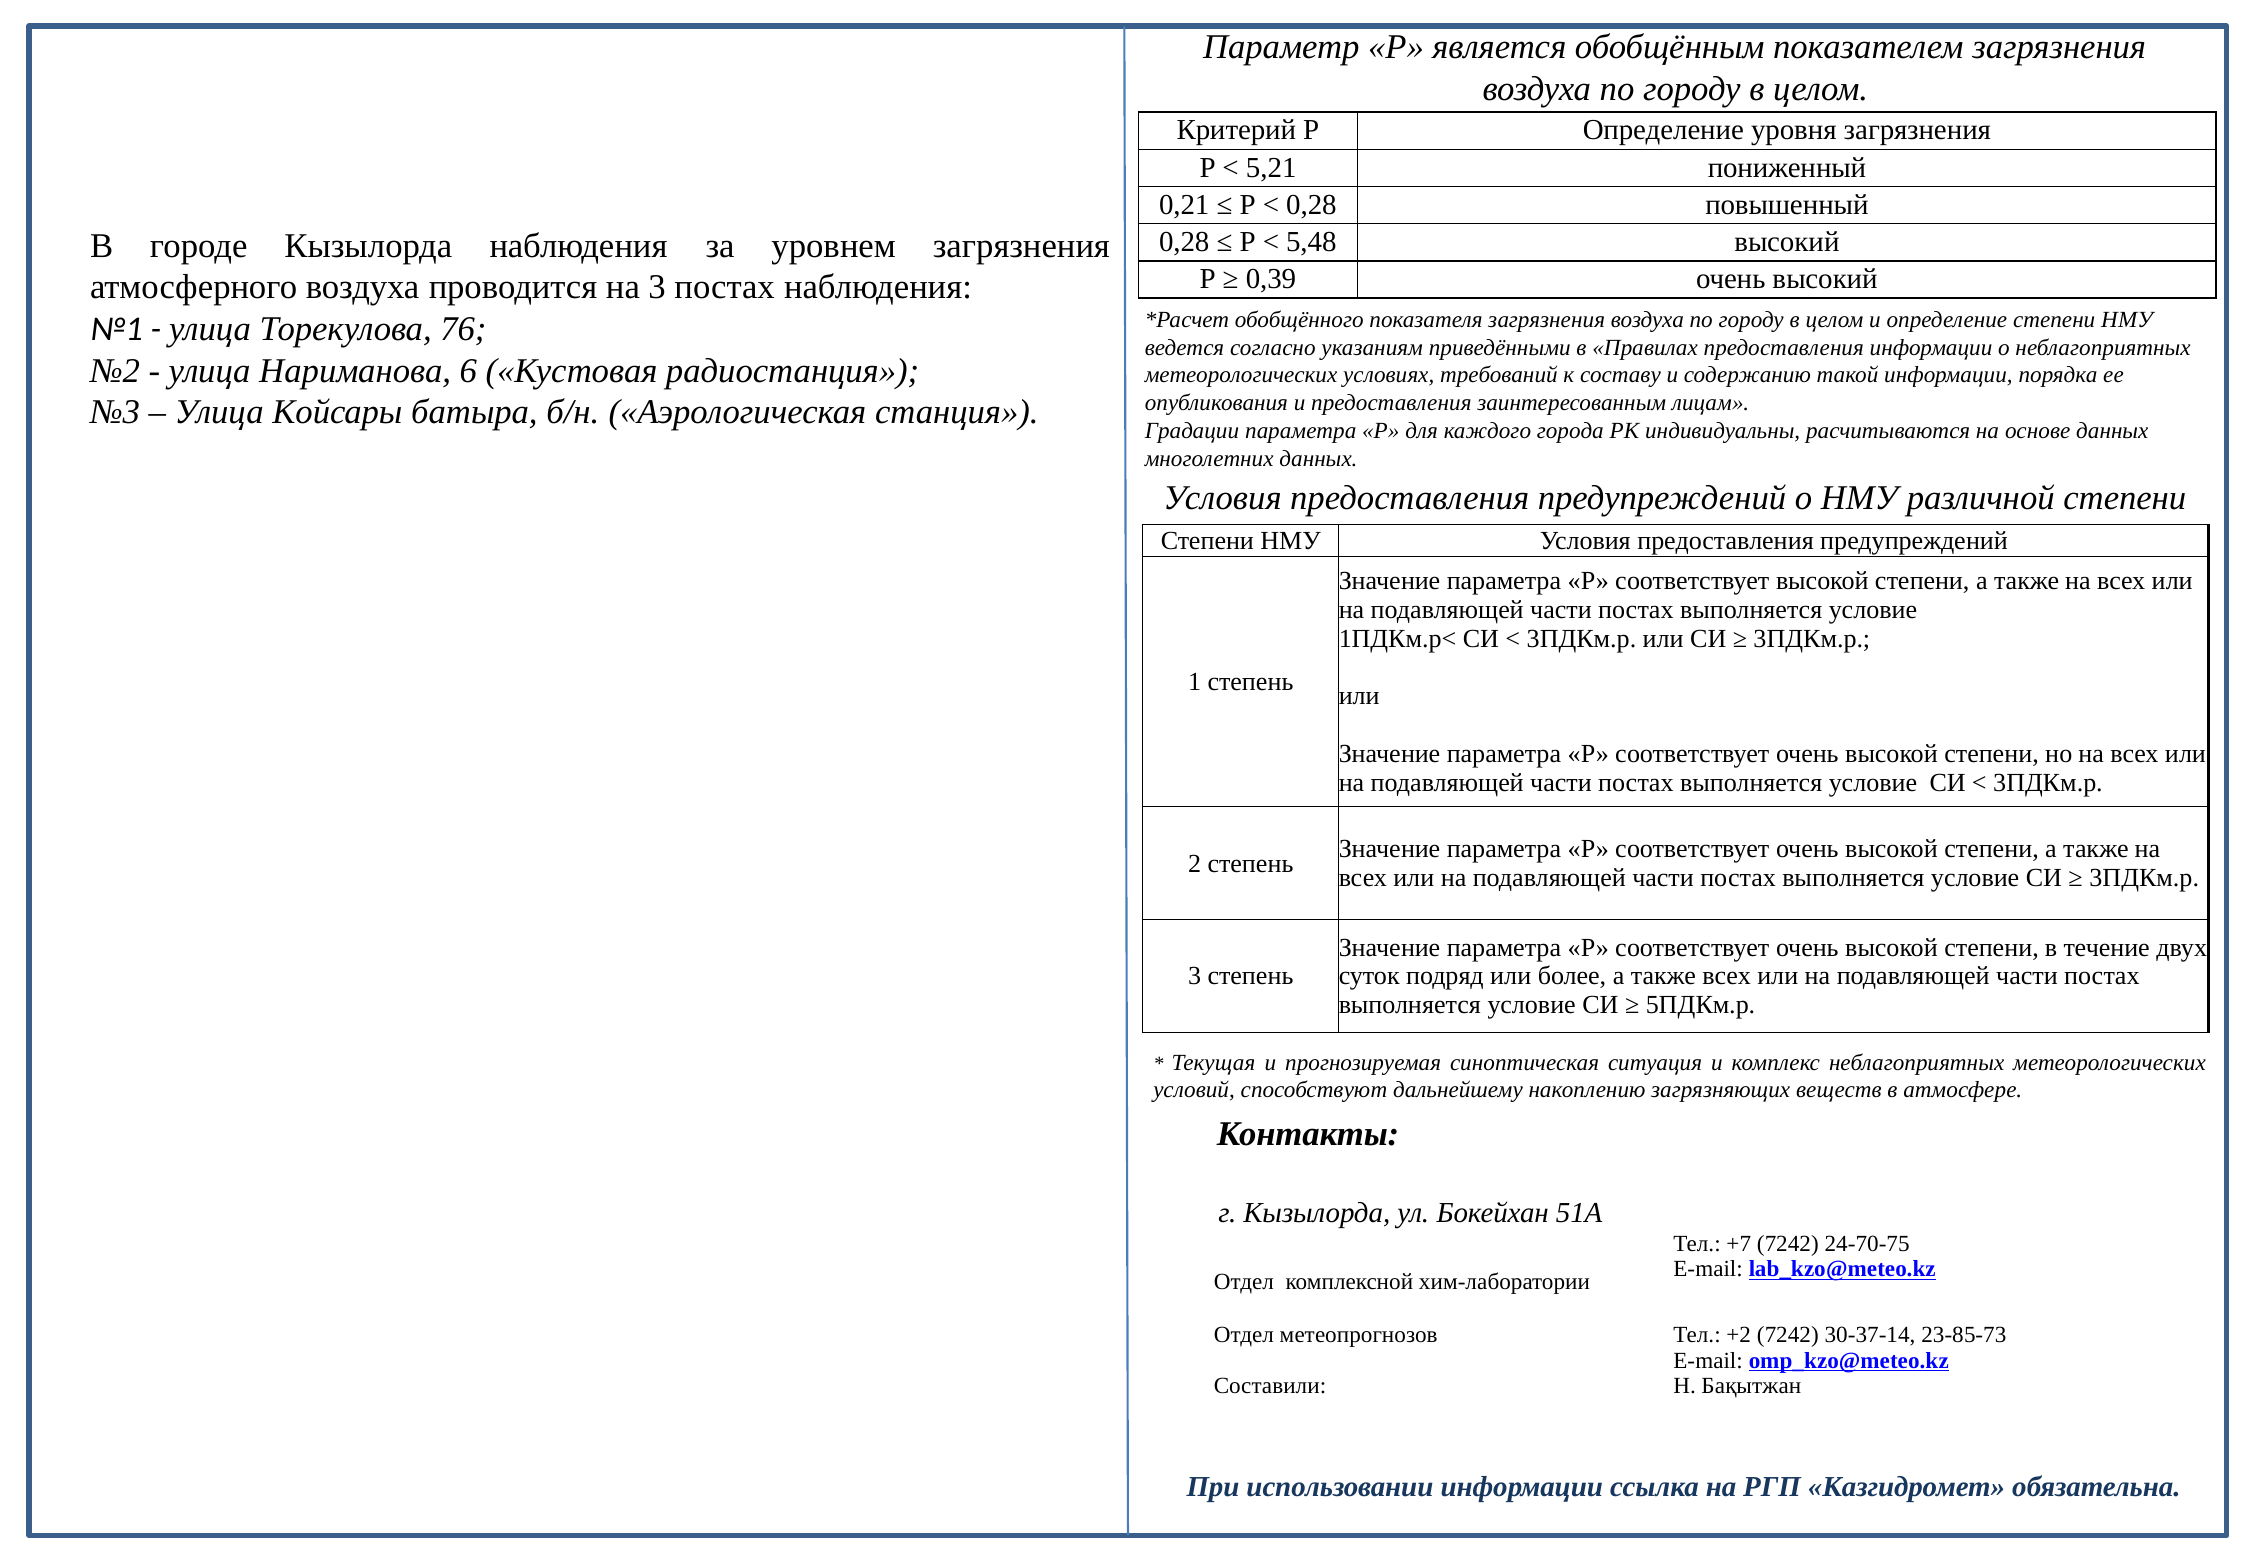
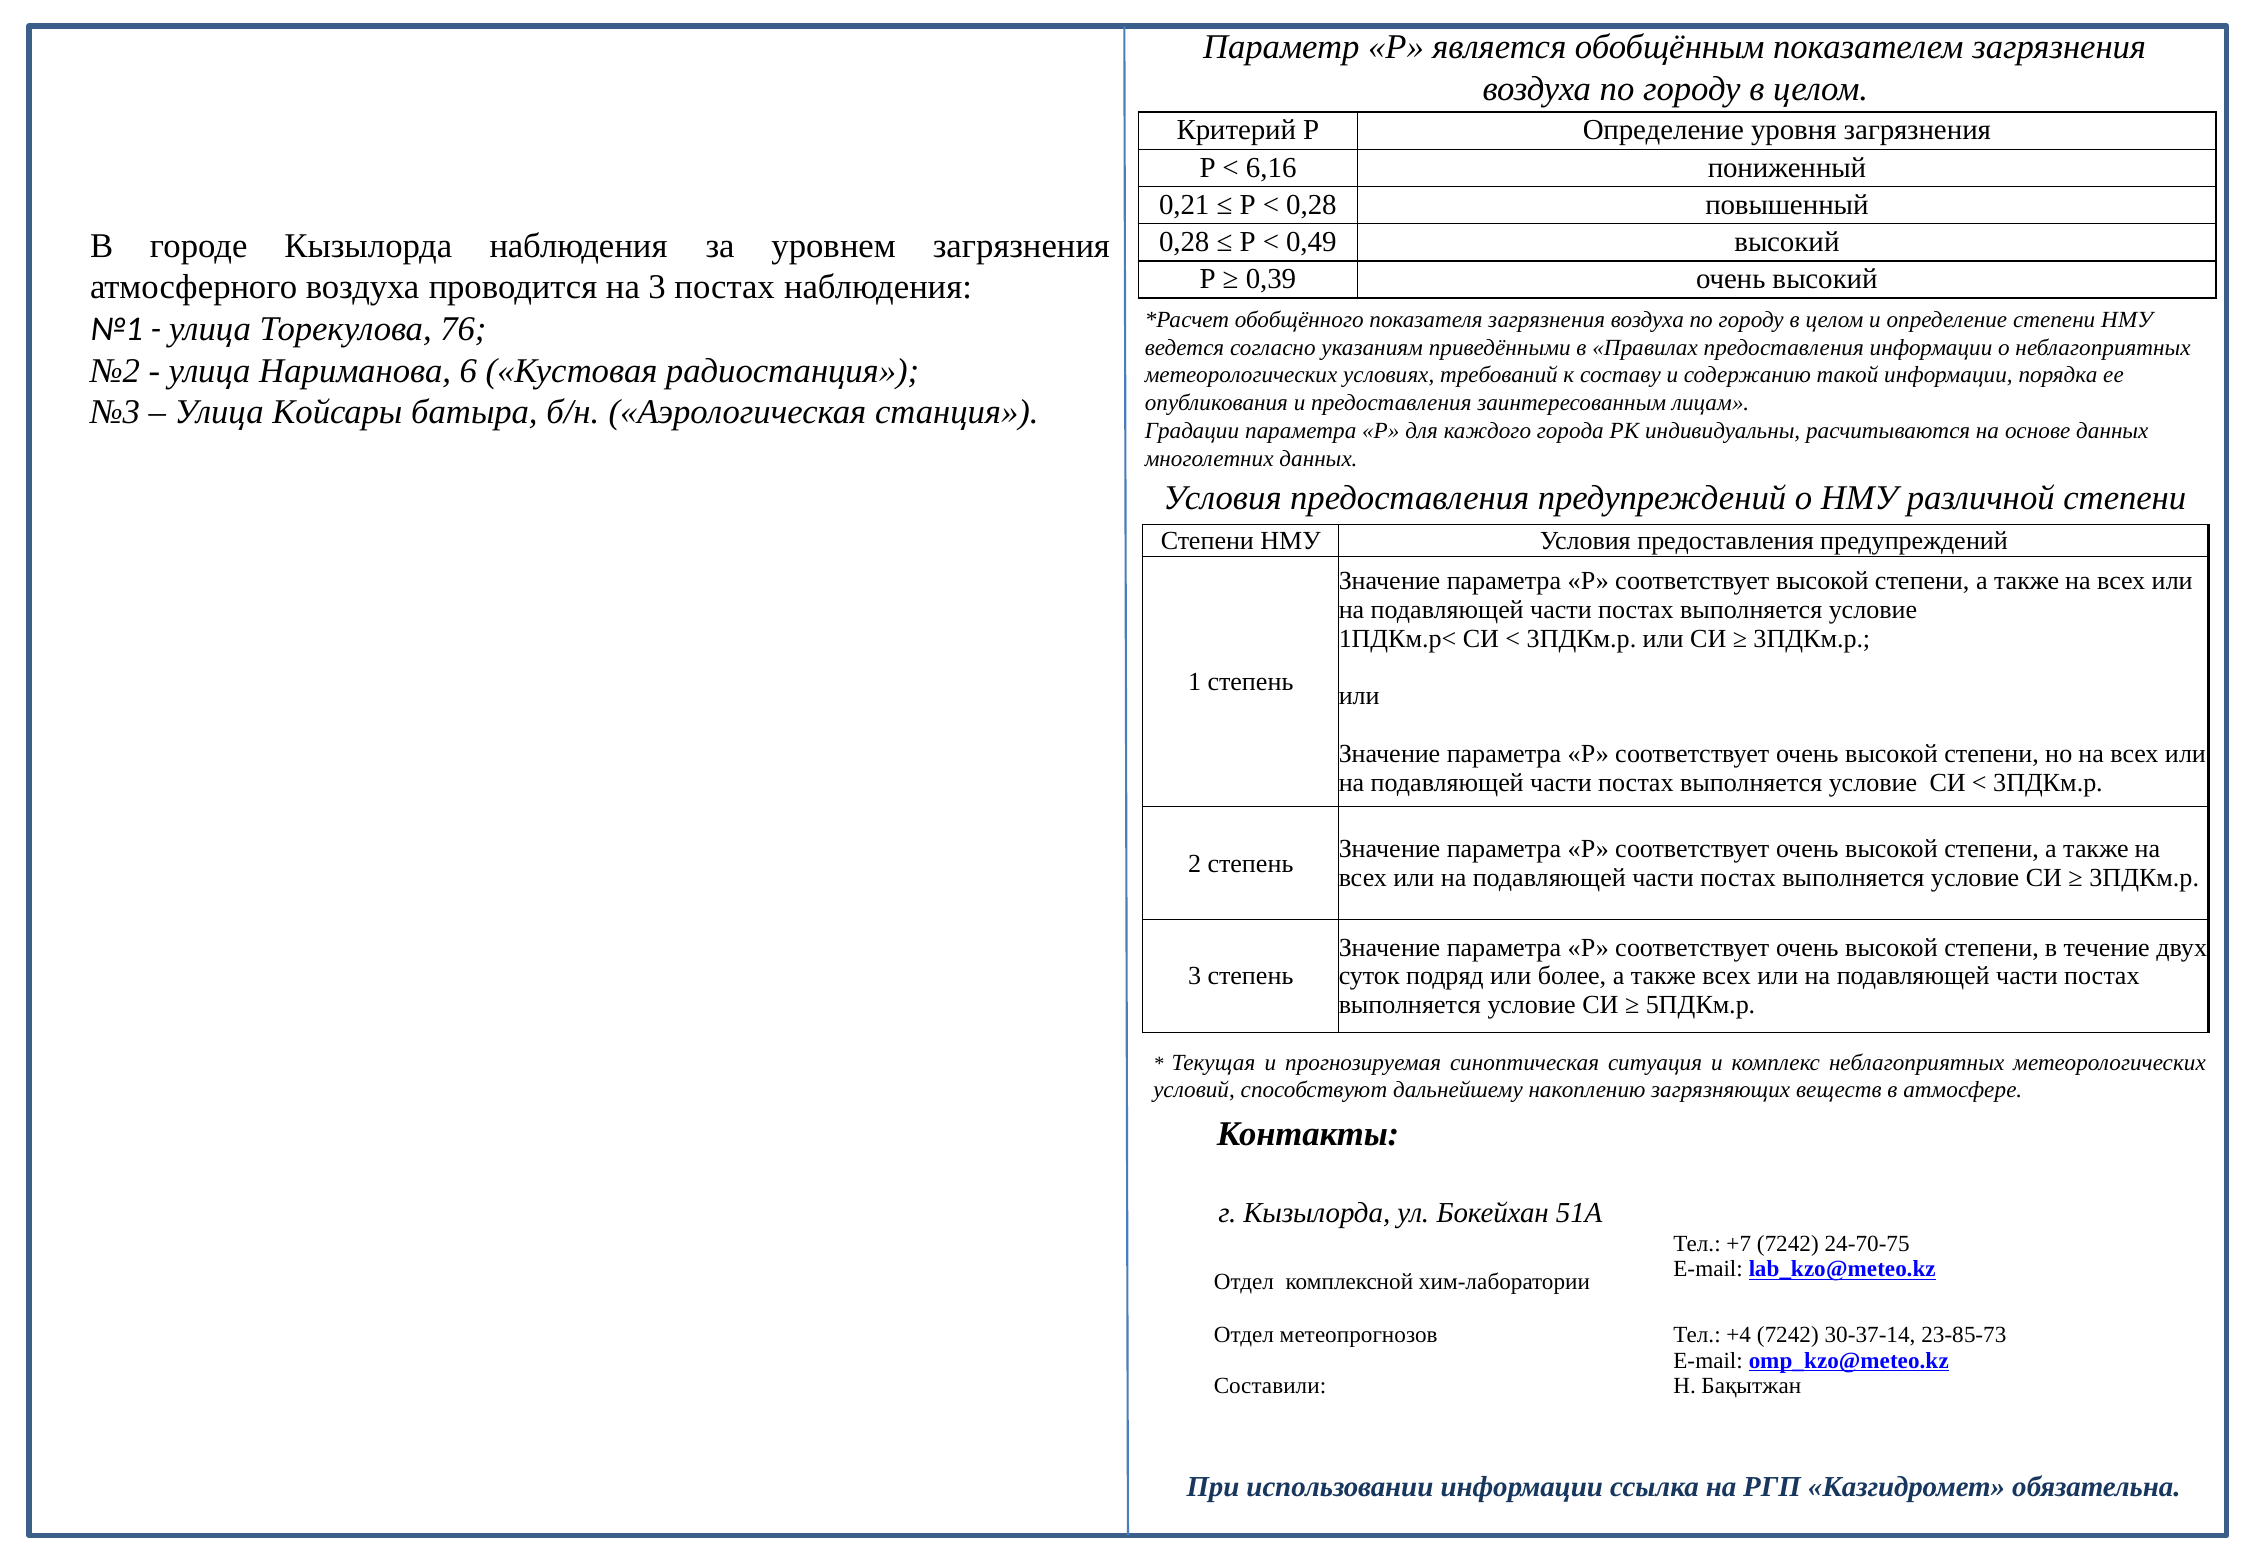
5,21: 5,21 -> 6,16
5,48: 5,48 -> 0,49
+2: +2 -> +4
